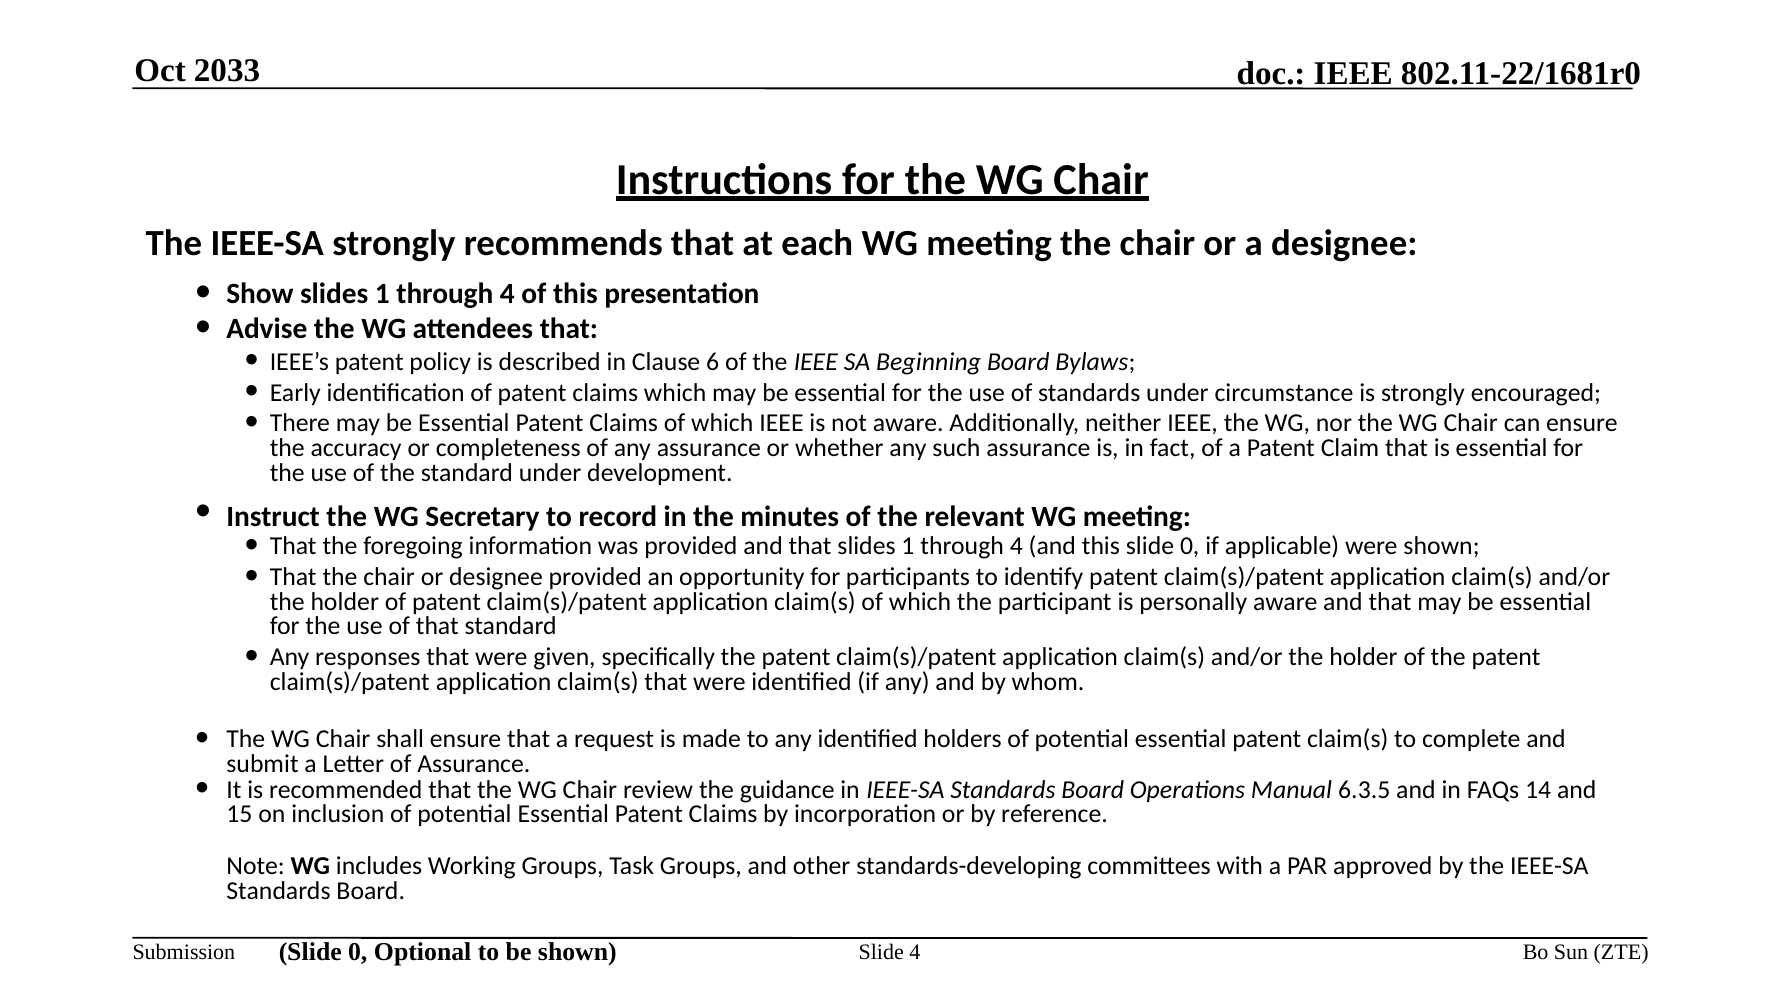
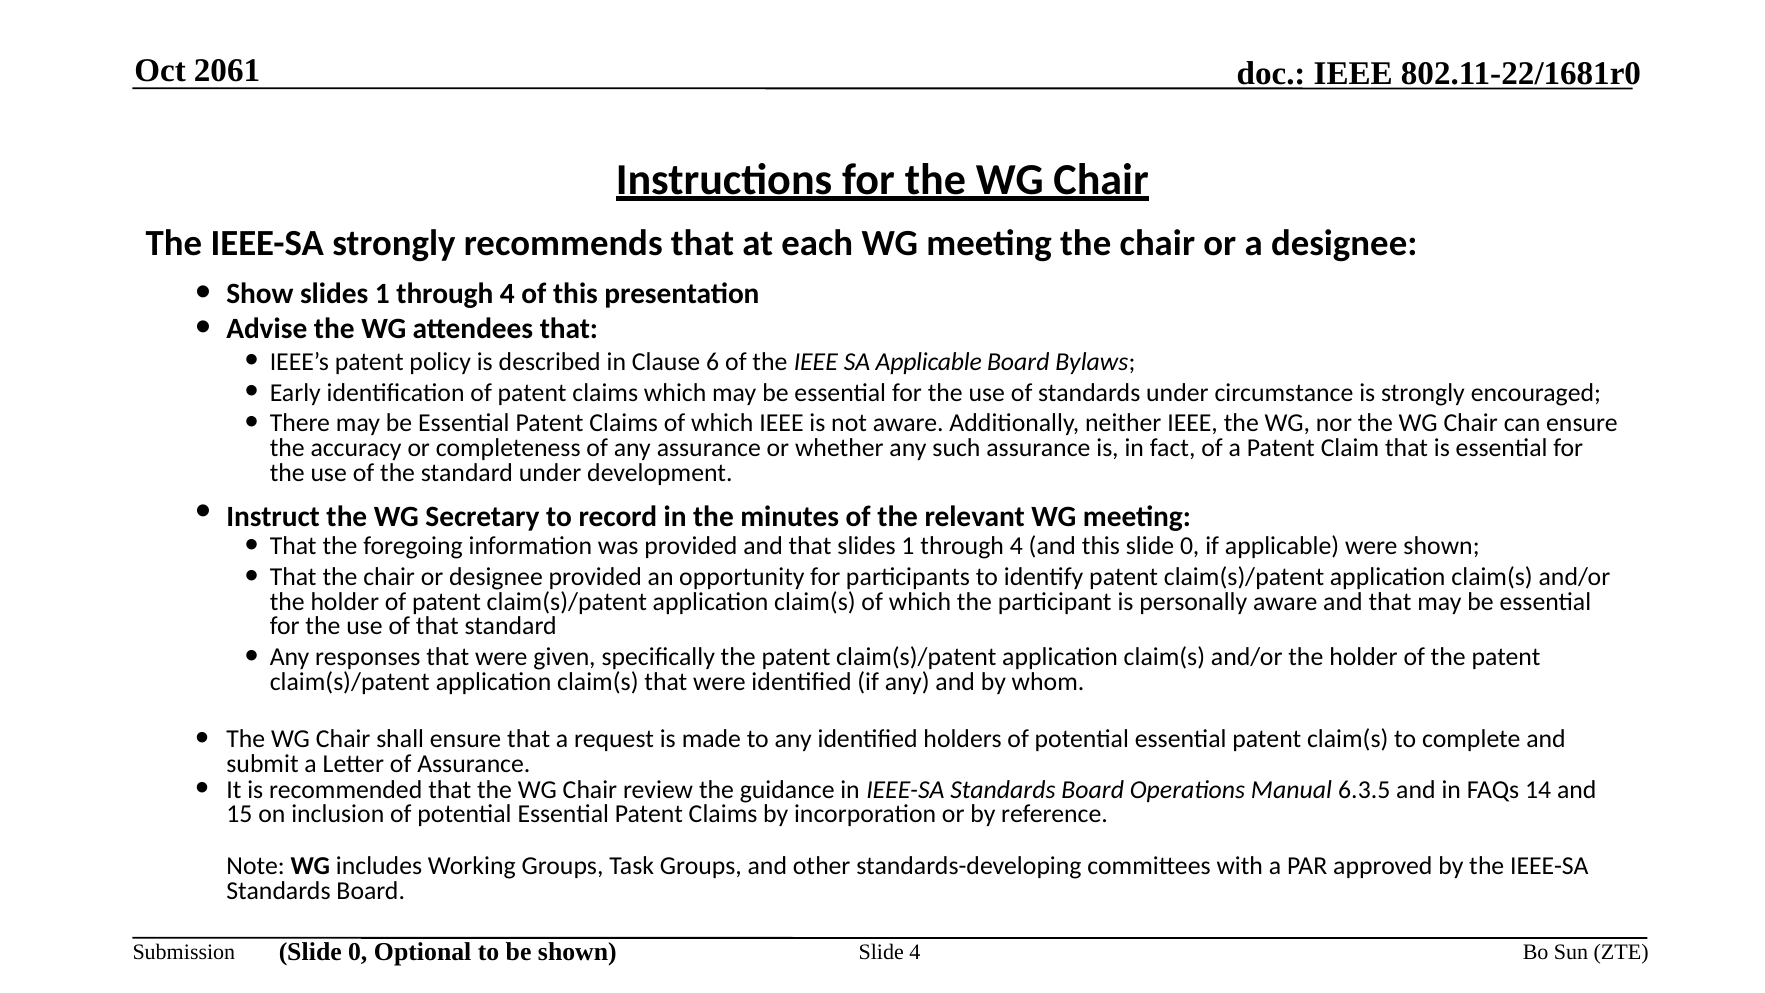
2033: 2033 -> 2061
SA Beginning: Beginning -> Applicable
